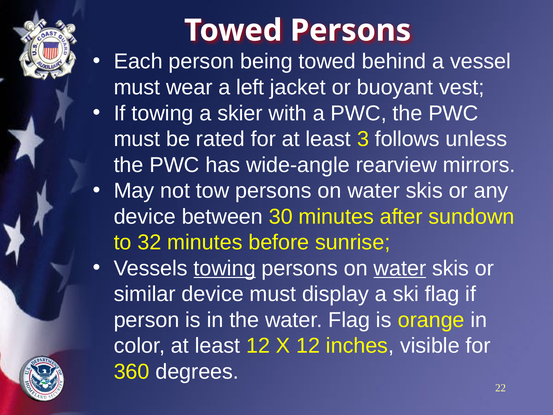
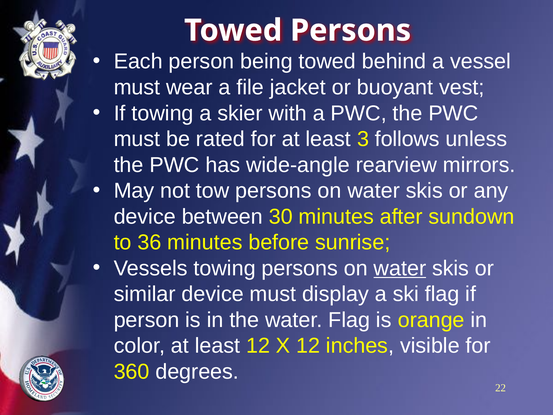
left: left -> file
32: 32 -> 36
towing at (225, 268) underline: present -> none
